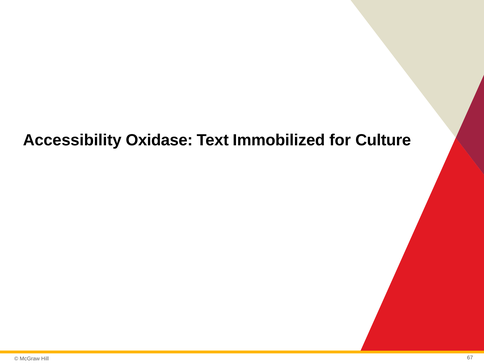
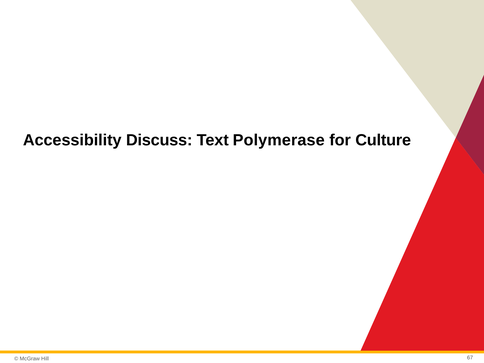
Oxidase: Oxidase -> Discuss
Immobilized: Immobilized -> Polymerase
